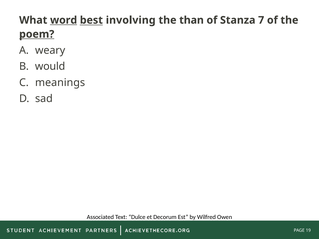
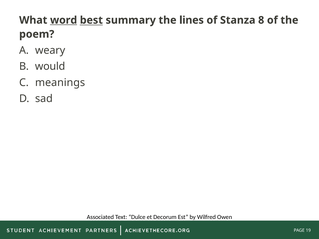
involving: involving -> summary
than: than -> lines
7: 7 -> 8
poem underline: present -> none
